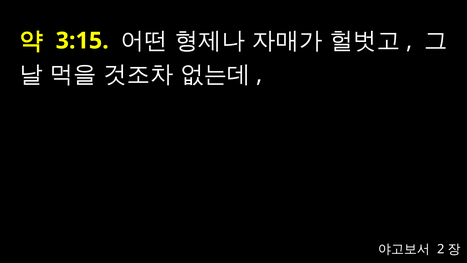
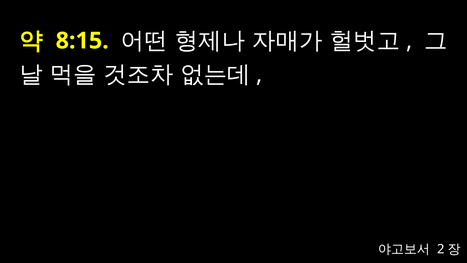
3:15: 3:15 -> 8:15
